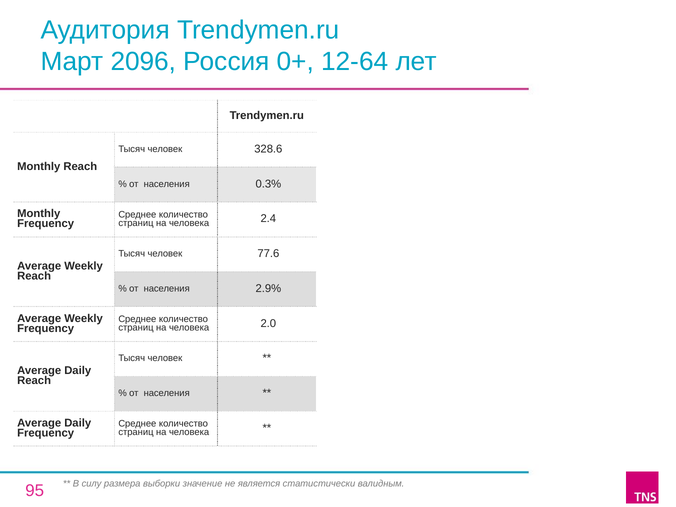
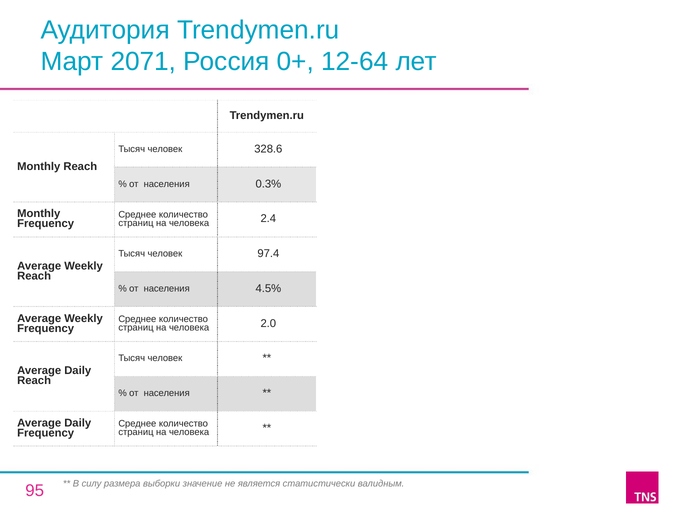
2096: 2096 -> 2071
77.6: 77.6 -> 97.4
2.9%: 2.9% -> 4.5%
